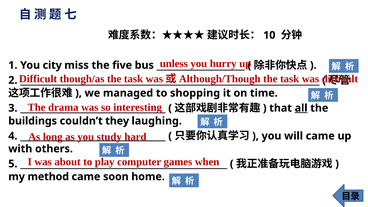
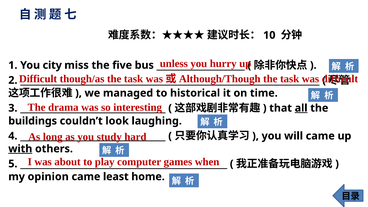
shopping: shopping -> historical
they: they -> look
with underline: none -> present
method: method -> opinion
soon: soon -> least
